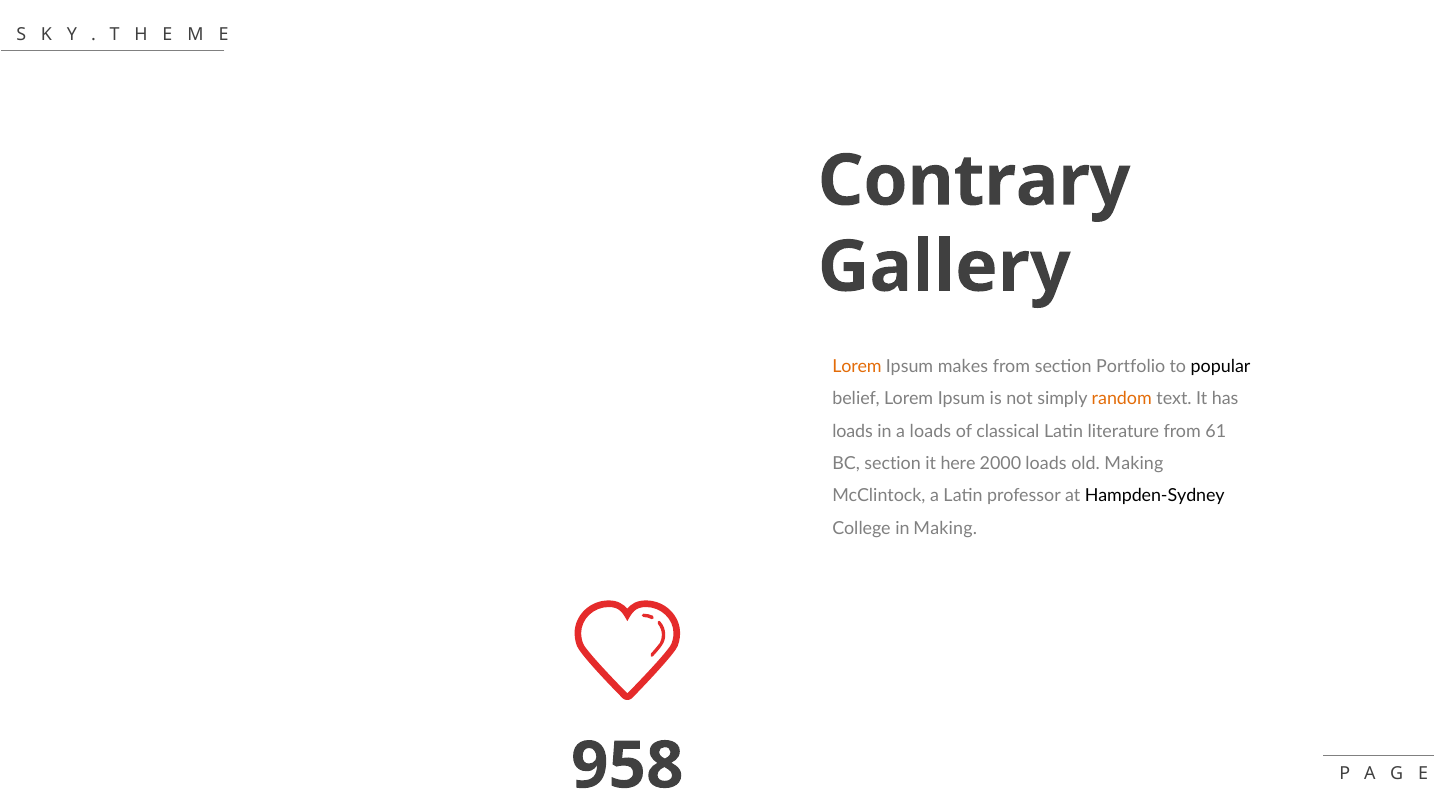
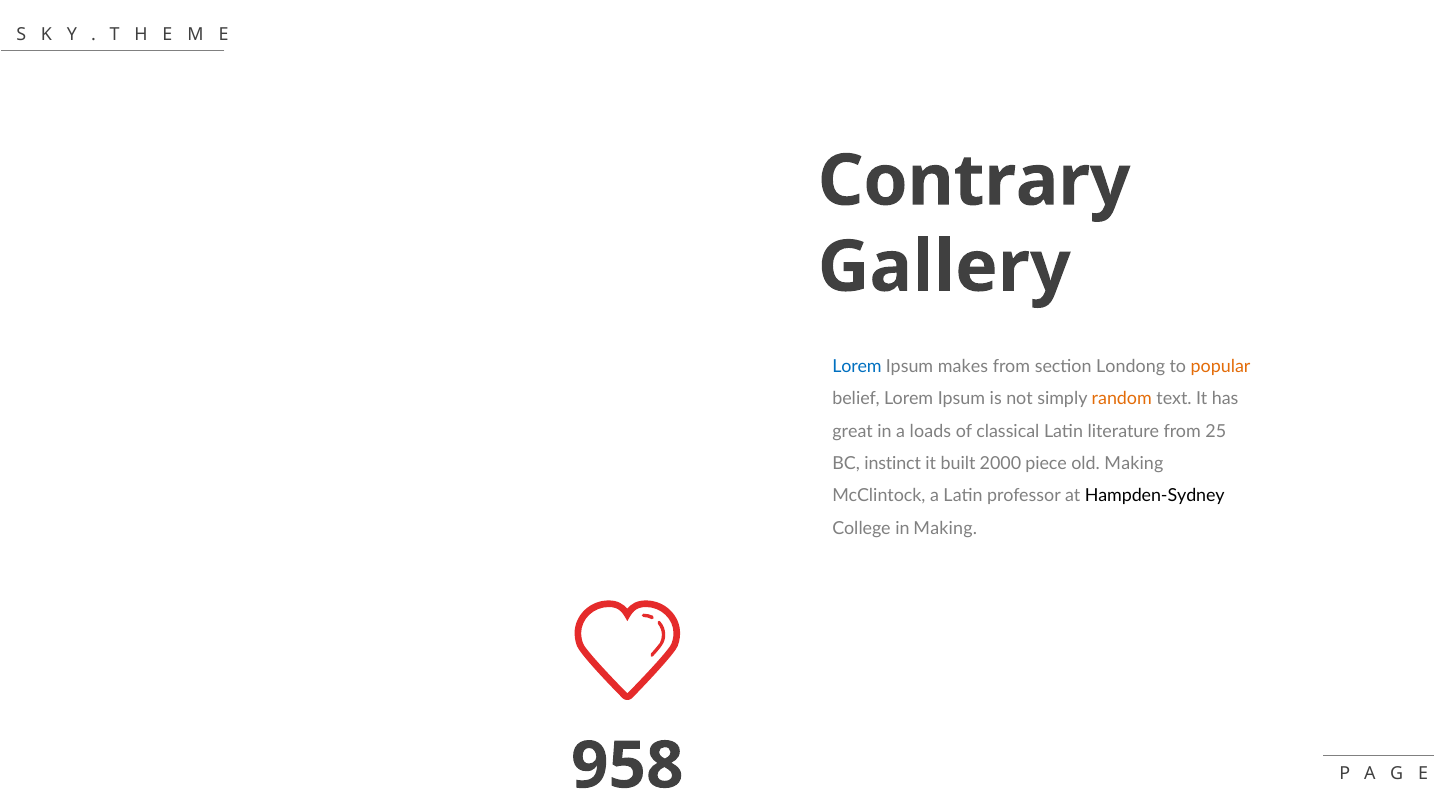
Lorem at (857, 367) colour: orange -> blue
Portfolio: Portfolio -> Londong
popular colour: black -> orange
loads at (853, 431): loads -> great
61: 61 -> 25
BC section: section -> instinct
here: here -> built
2000 loads: loads -> piece
